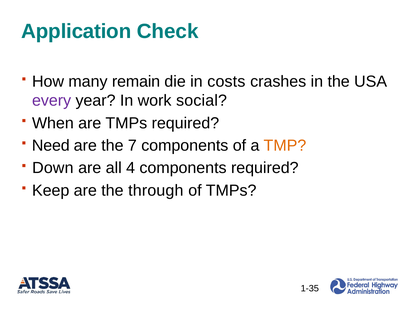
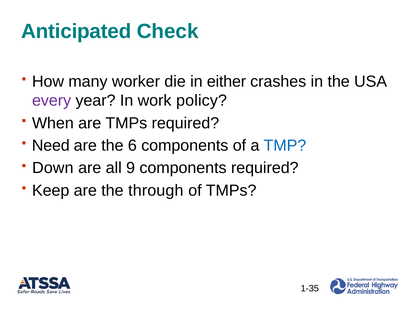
Application: Application -> Anticipated
remain: remain -> worker
costs: costs -> either
social: social -> policy
7: 7 -> 6
TMP colour: orange -> blue
4: 4 -> 9
